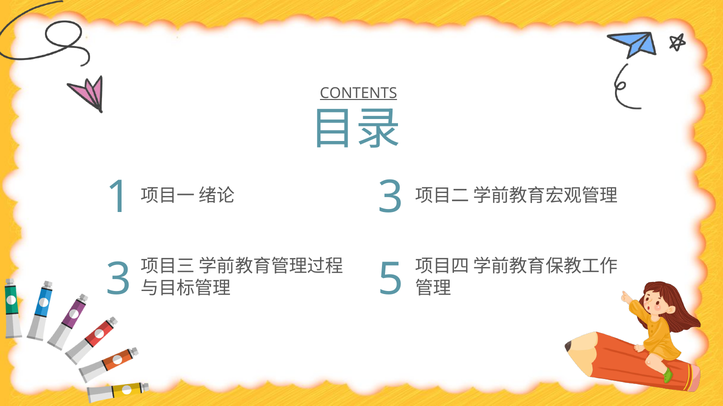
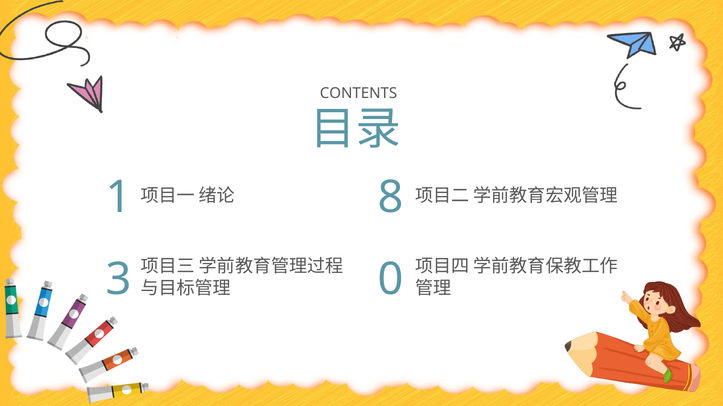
CONTENTS underline: present -> none
1 3: 3 -> 8
5: 5 -> 0
